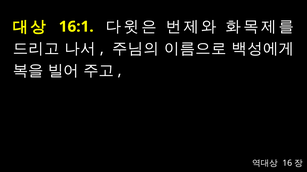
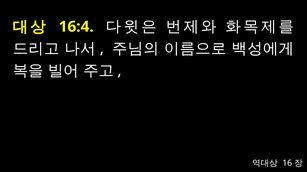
16:1: 16:1 -> 16:4
